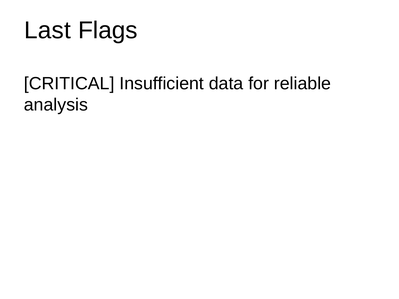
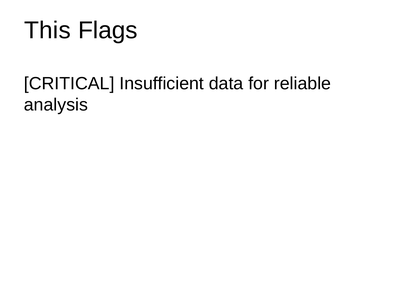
Last: Last -> This
